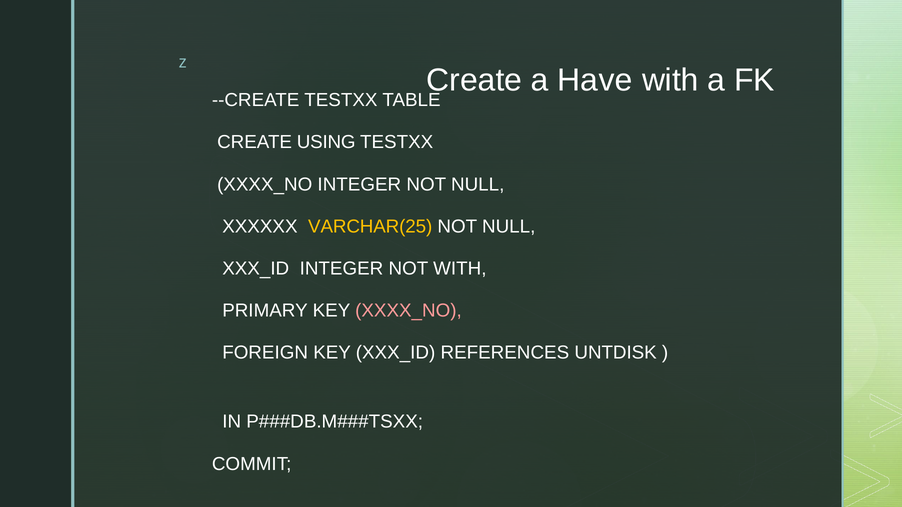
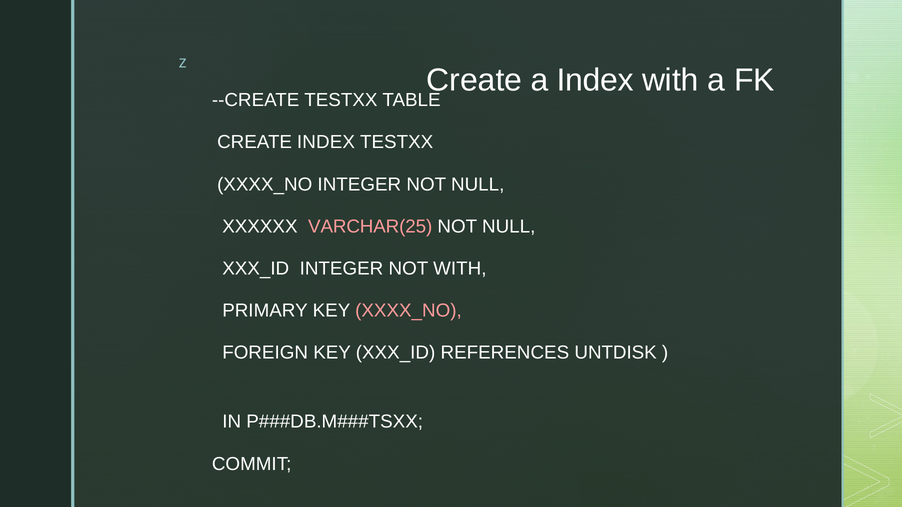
a Have: Have -> Index
CREATE USING: USING -> INDEX
VARCHAR(25 colour: yellow -> pink
